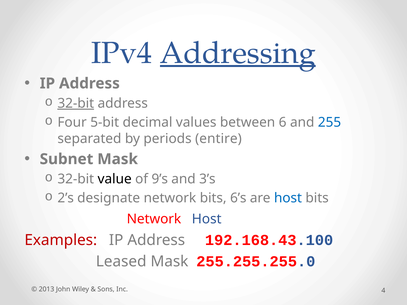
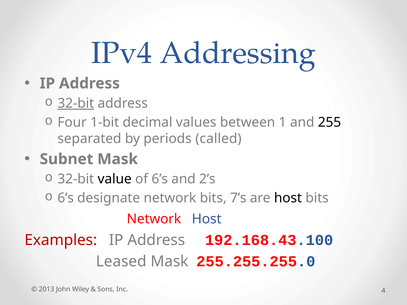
Addressing underline: present -> none
5-bit: 5-bit -> 1-bit
6: 6 -> 1
255 colour: blue -> black
entire: entire -> called
of 9’s: 9’s -> 6’s
3’s: 3’s -> 2’s
2’s at (66, 198): 2’s -> 6’s
6’s: 6’s -> 7’s
host at (288, 198) colour: blue -> black
